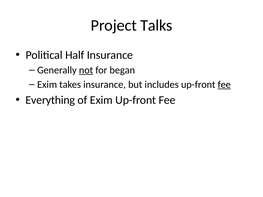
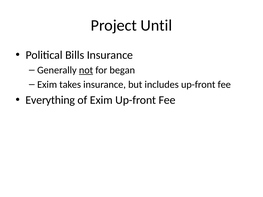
Talks: Talks -> Until
Half: Half -> Bills
fee at (224, 85) underline: present -> none
